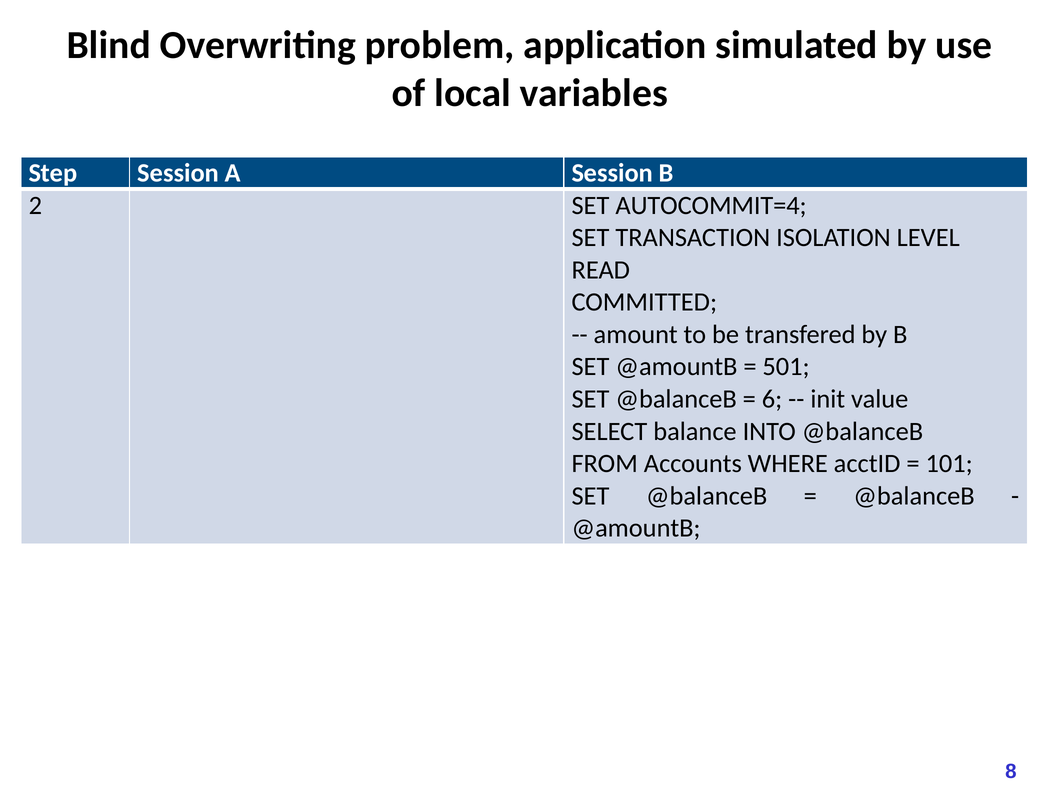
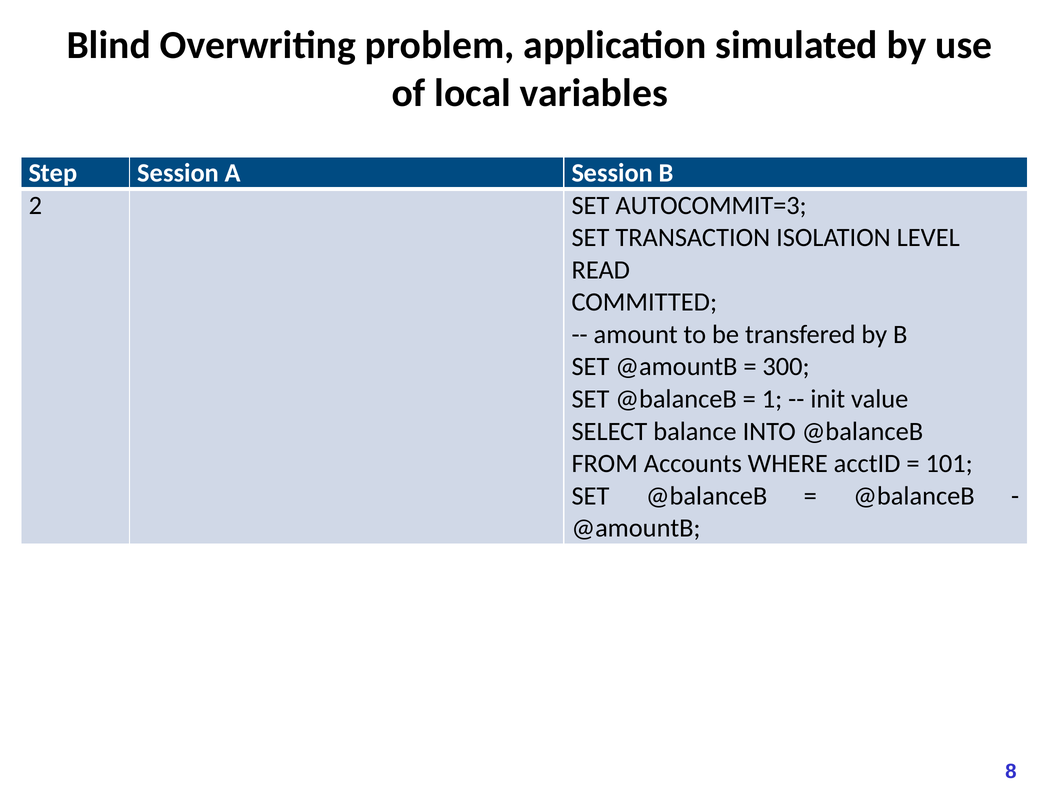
AUTOCOMMIT=4: AUTOCOMMIT=4 -> AUTOCOMMIT=3
501: 501 -> 300
6: 6 -> 1
